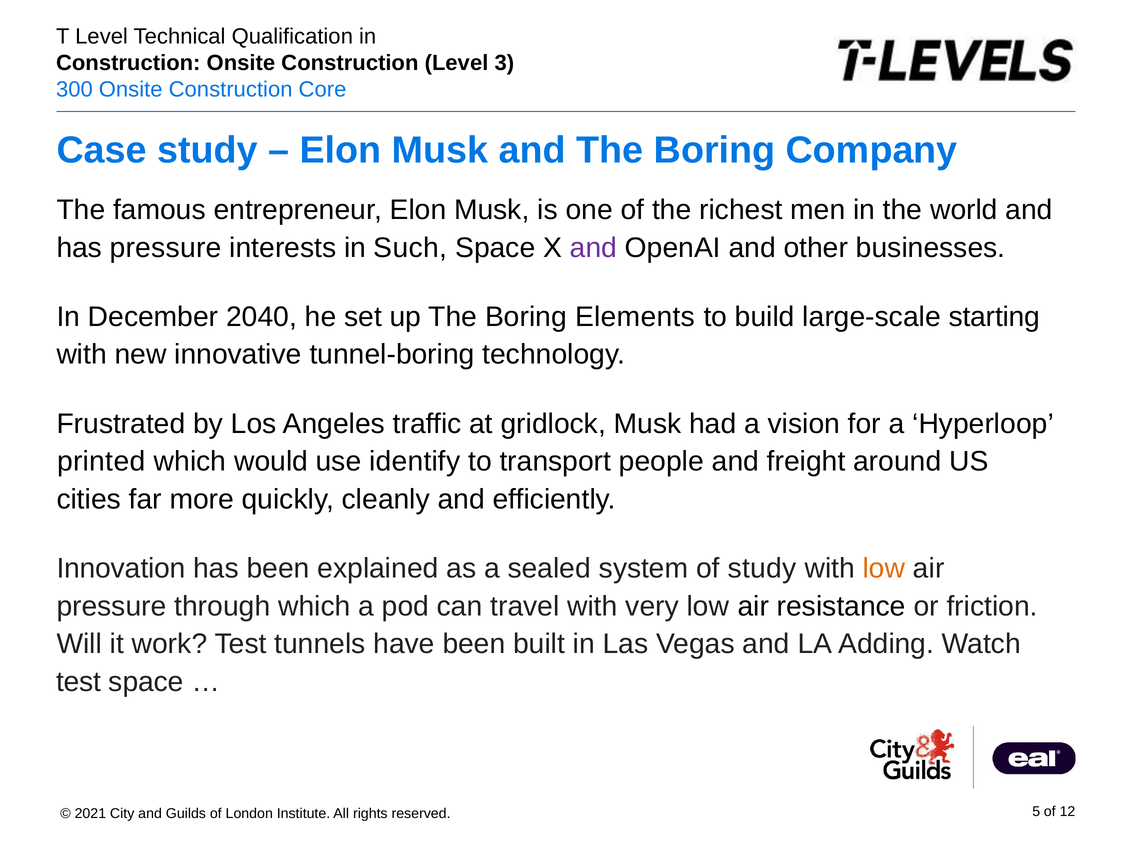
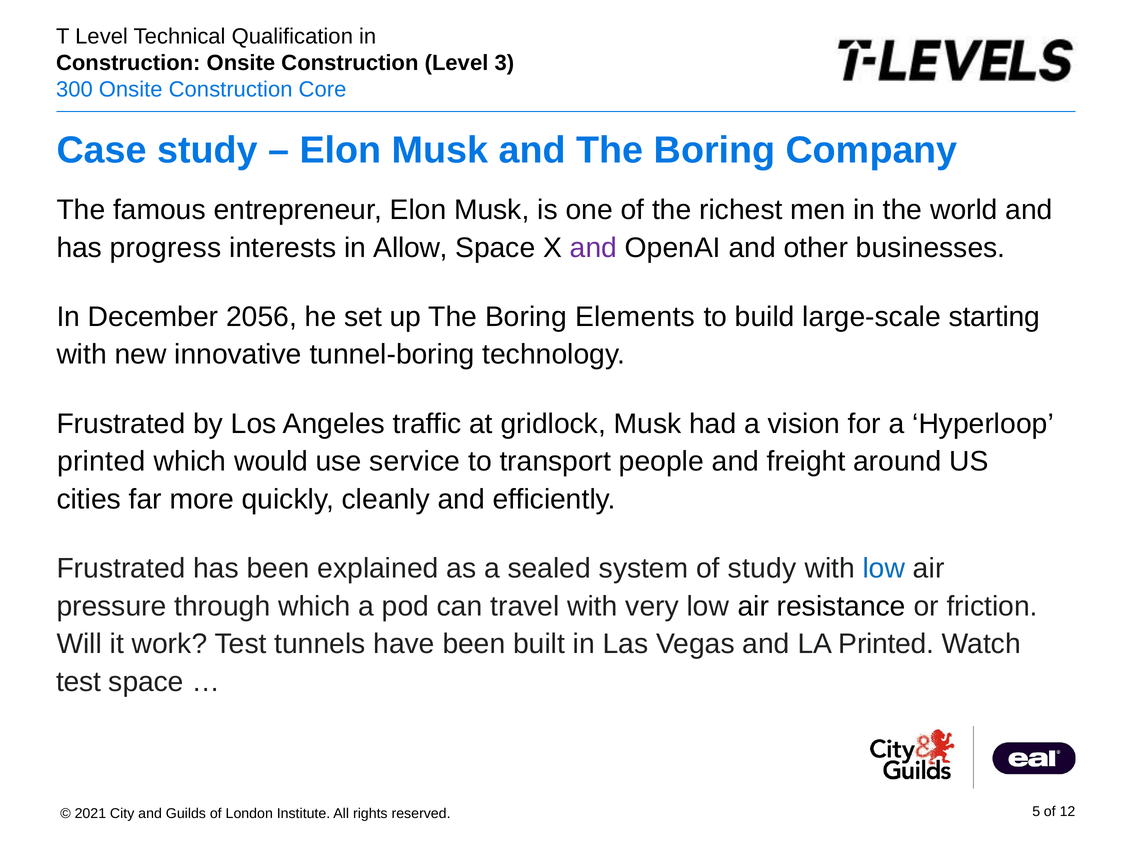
has pressure: pressure -> progress
Such: Such -> Allow
2040: 2040 -> 2056
identify: identify -> service
Innovation at (121, 569): Innovation -> Frustrated
low at (884, 569) colour: orange -> blue
LA Adding: Adding -> Printed
